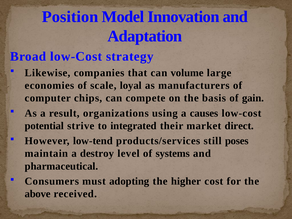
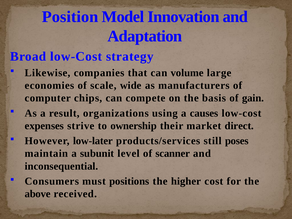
loyal: loyal -> wide
potential: potential -> expenses
integrated: integrated -> ownership
low-tend: low-tend -> low-later
destroy: destroy -> subunit
systems: systems -> scanner
pharmaceutical: pharmaceutical -> inconsequential
adopting: adopting -> positions
